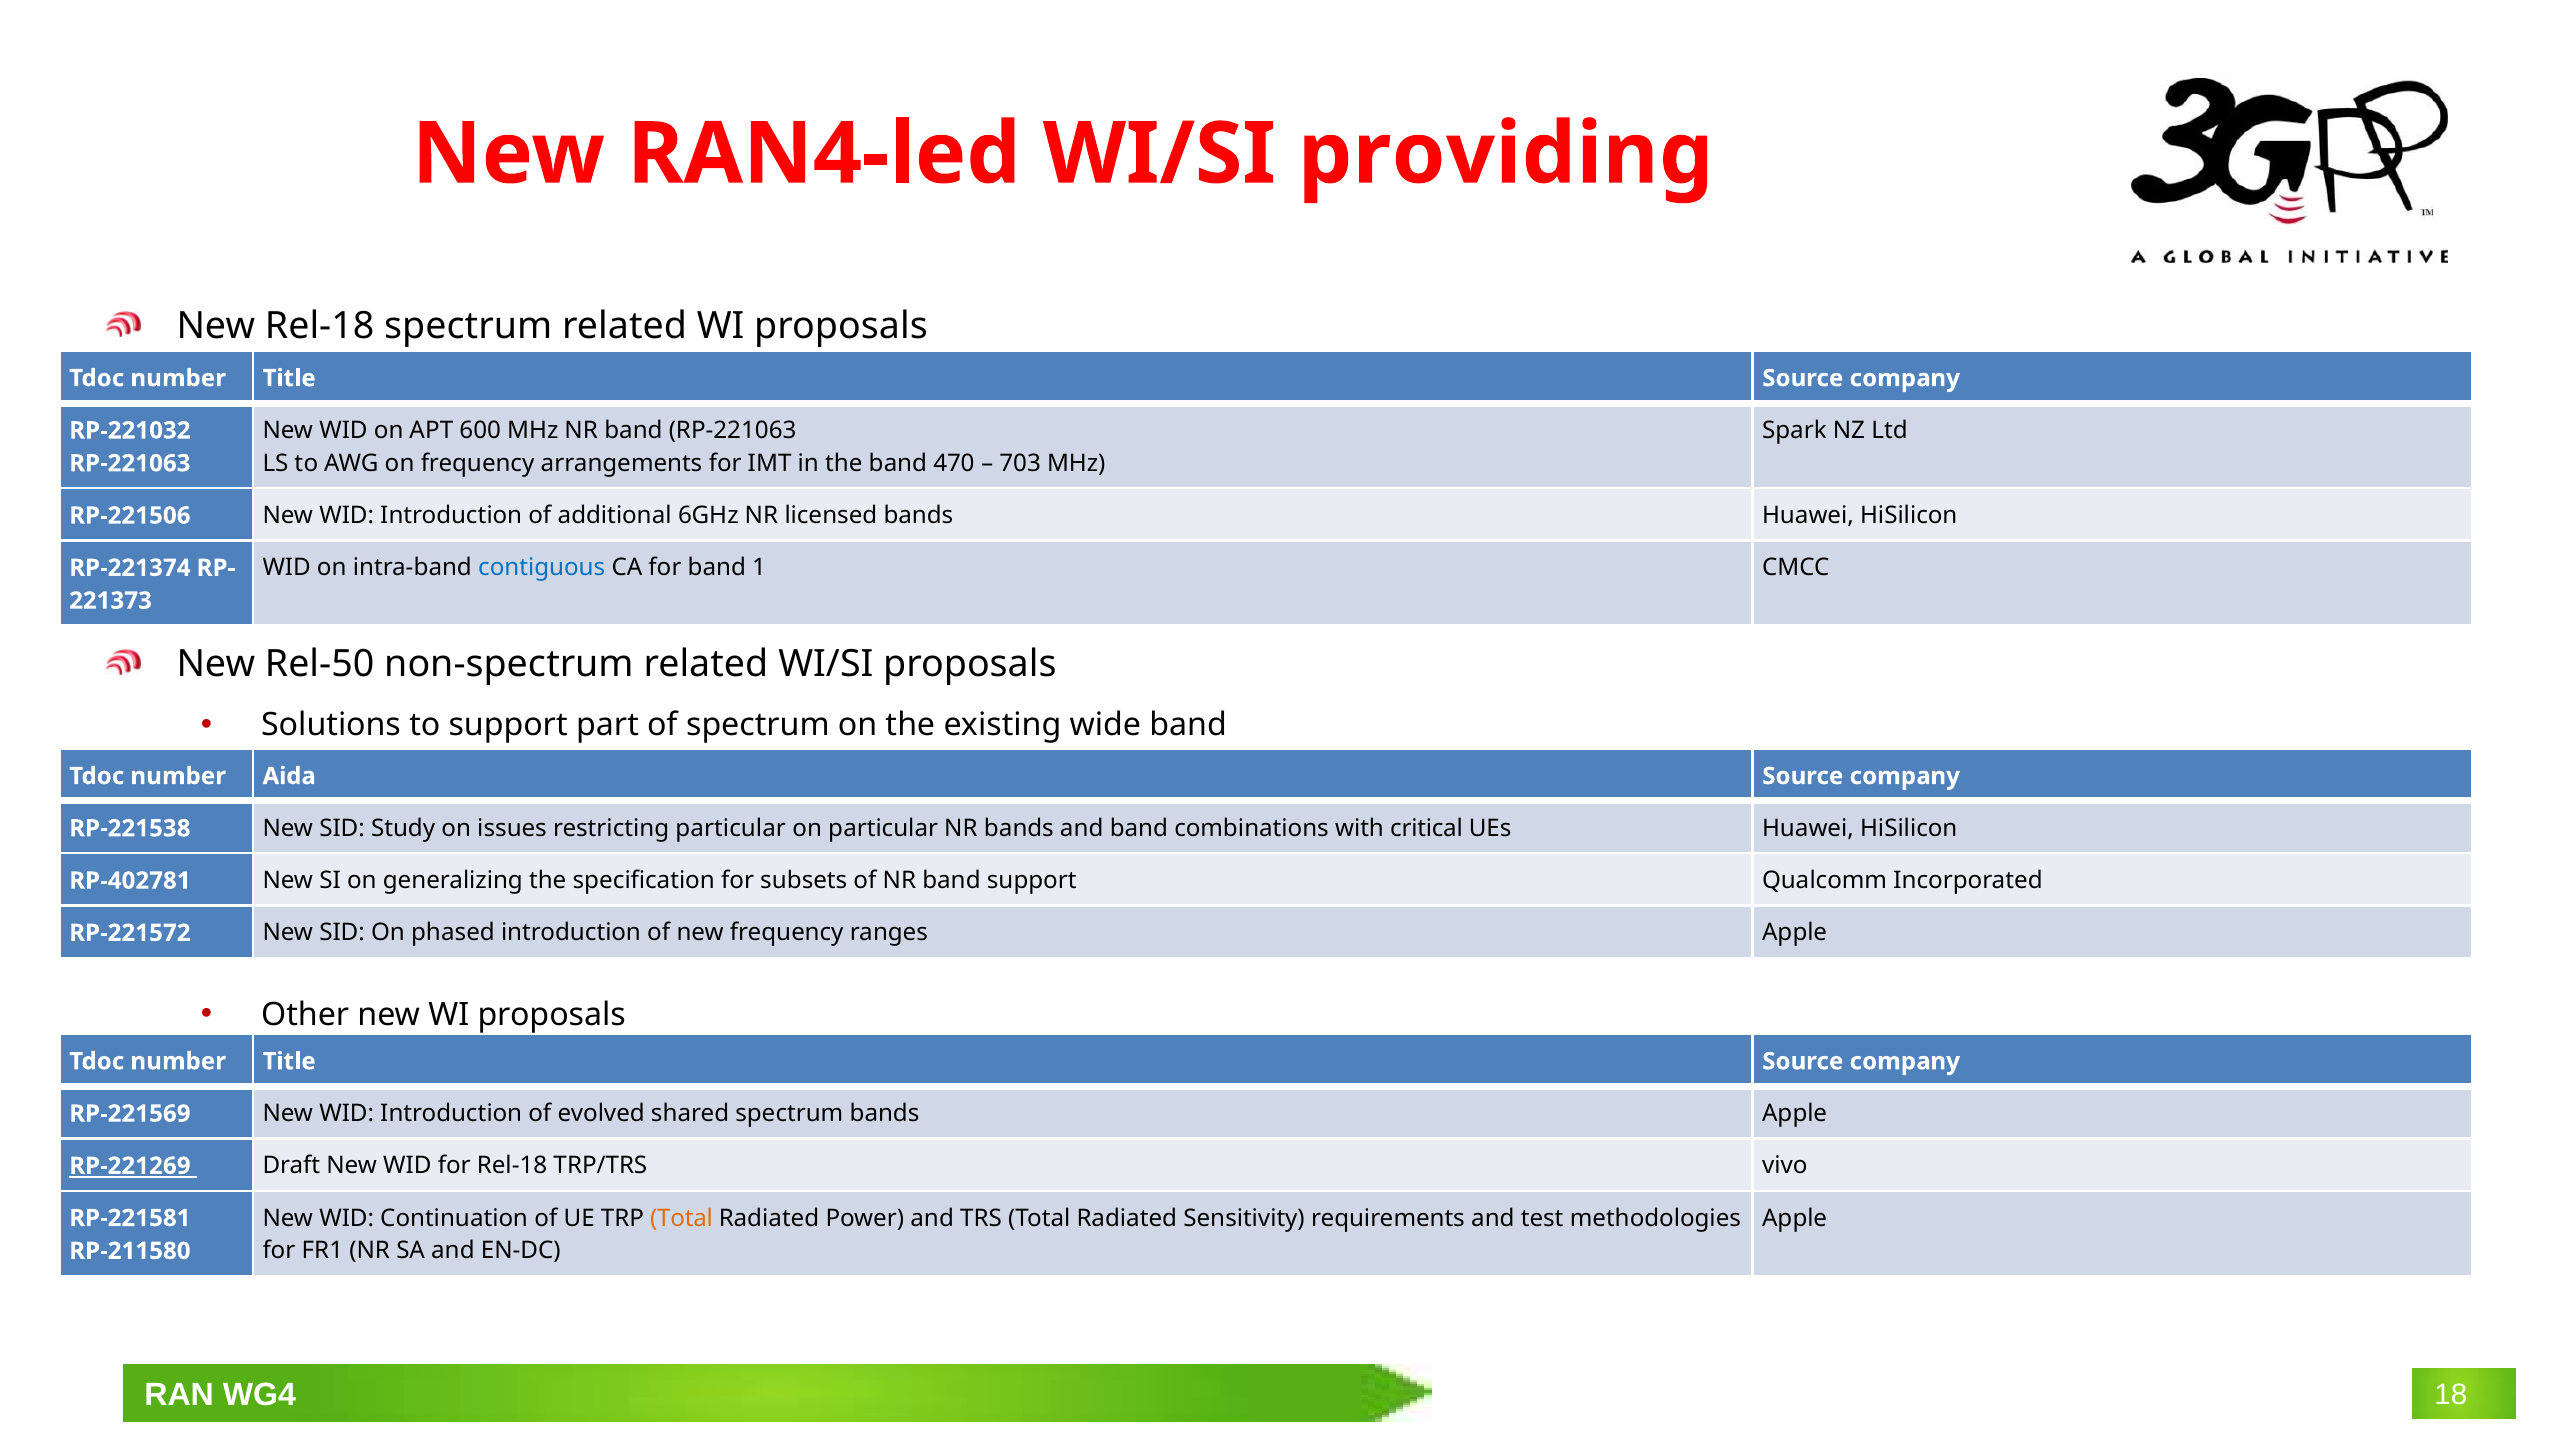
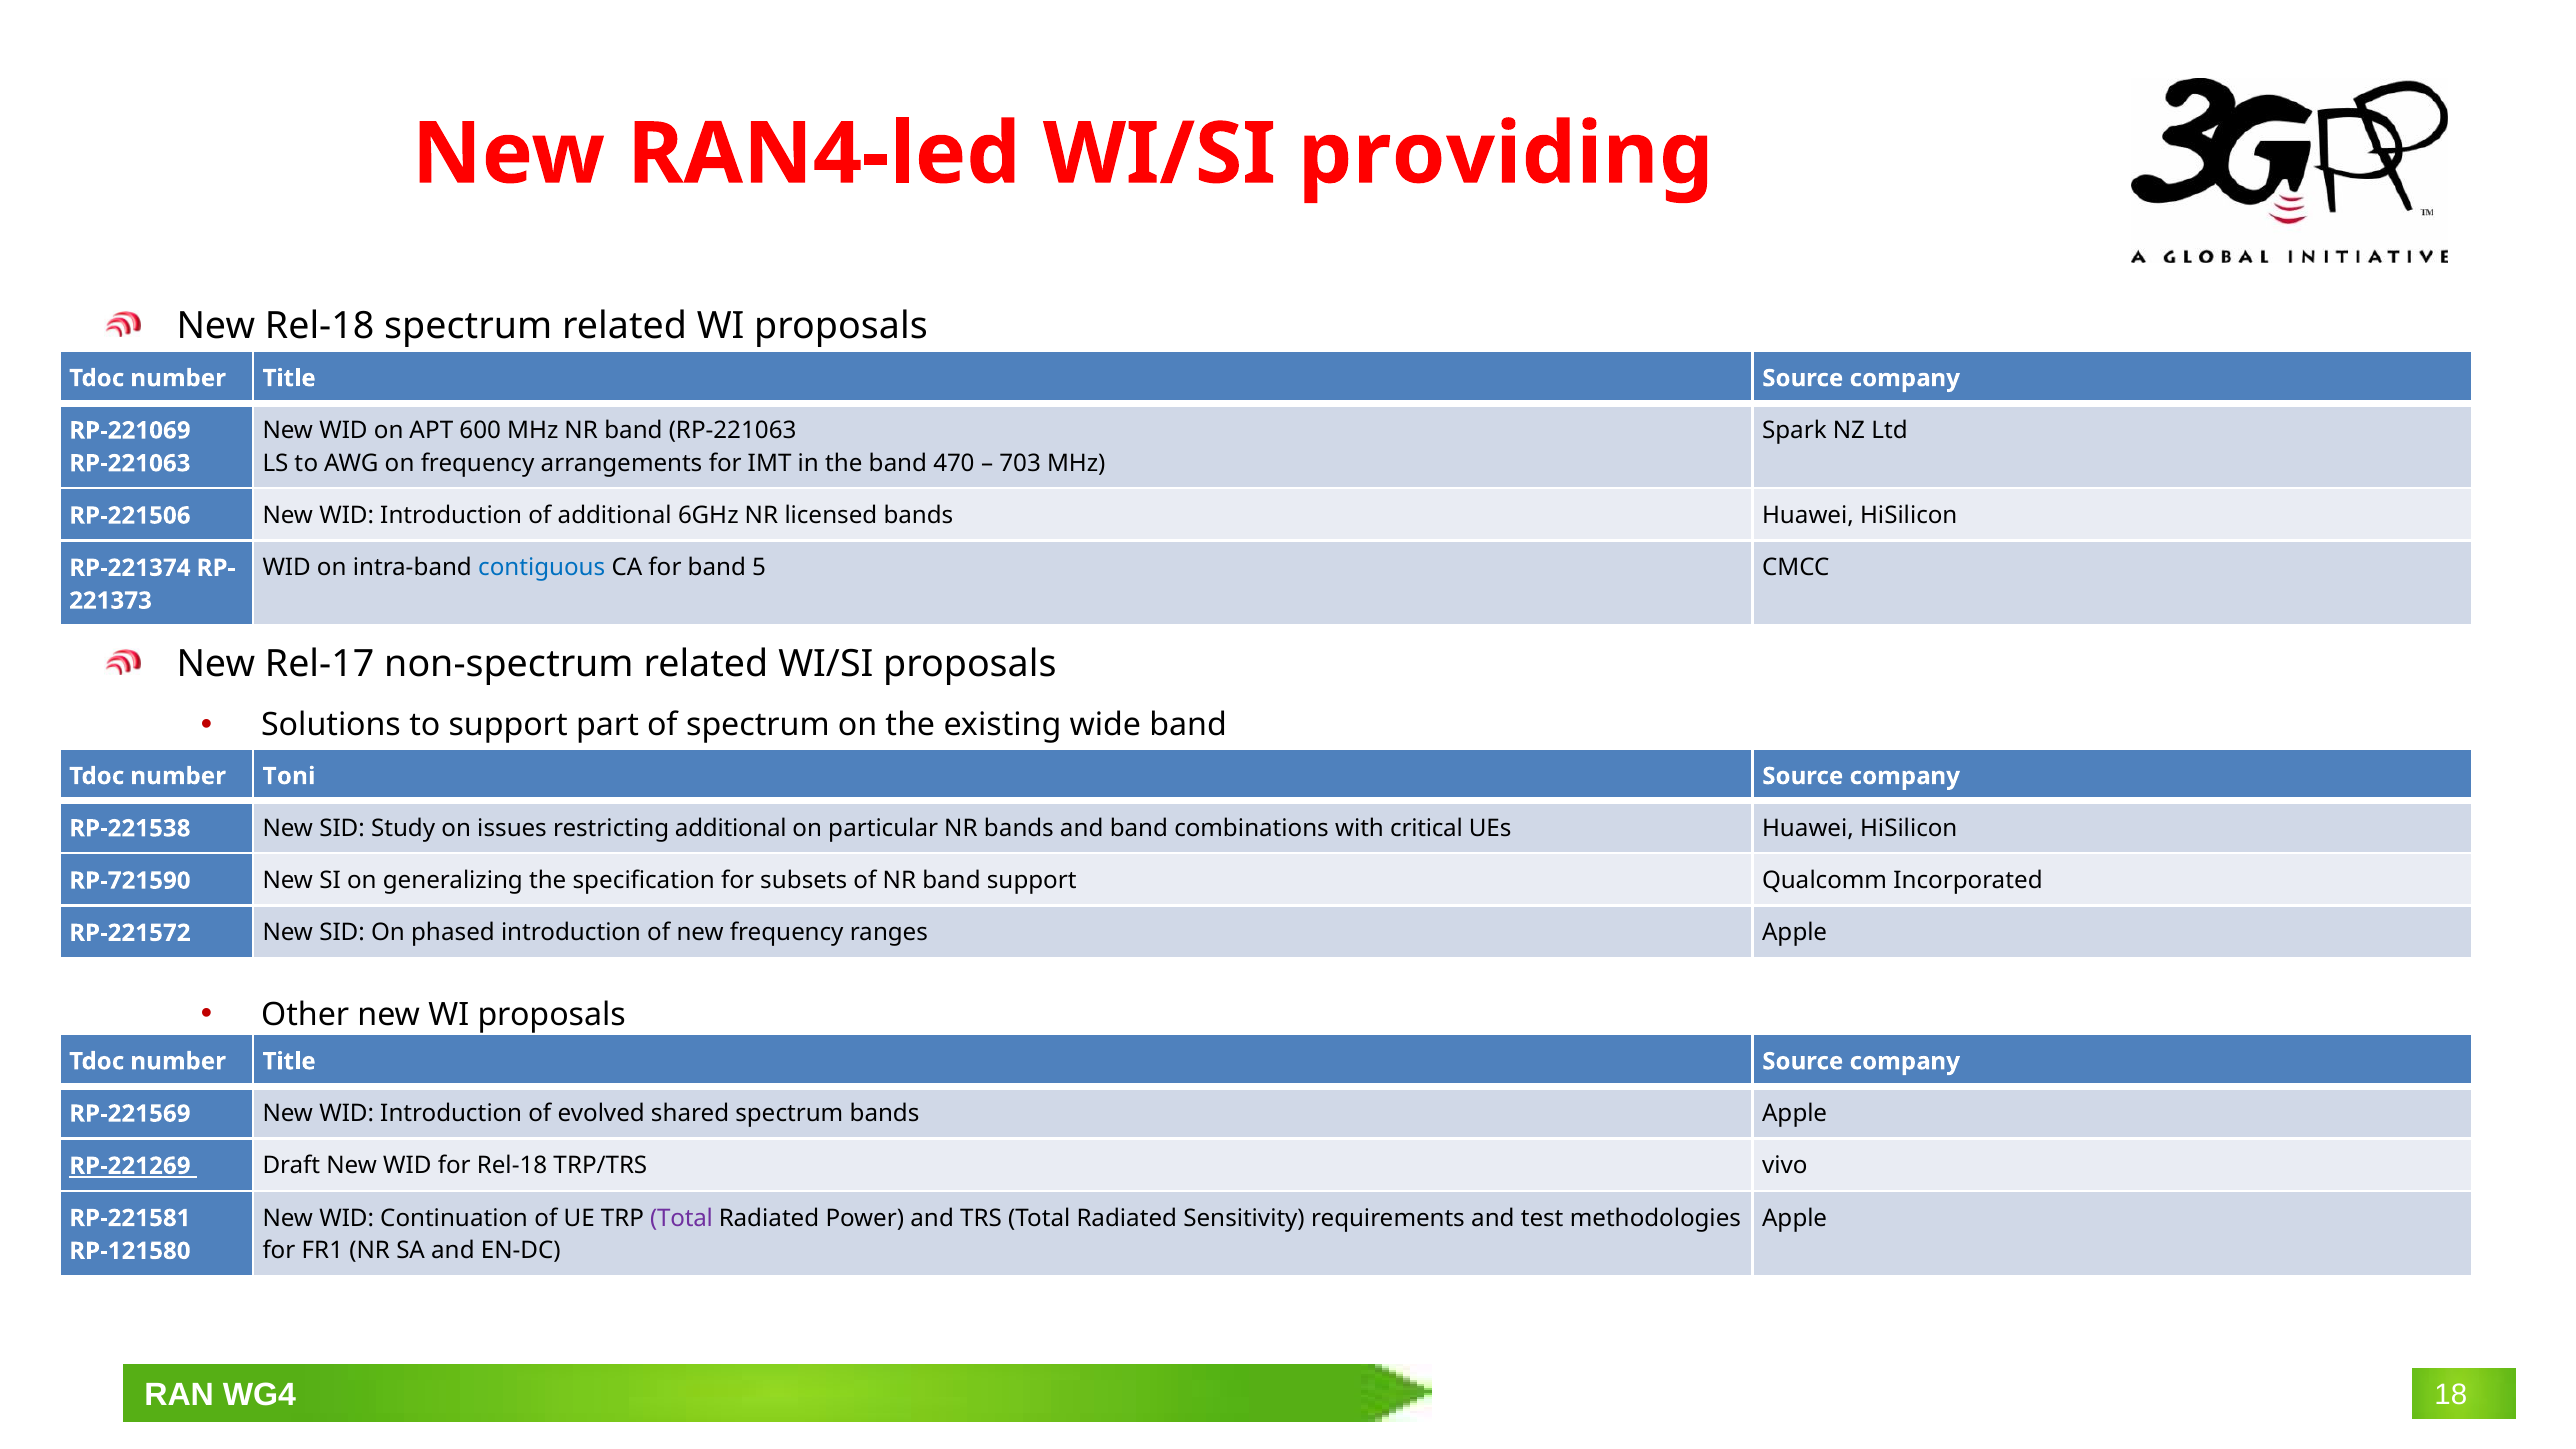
RP-221032: RP-221032 -> RP-221069
1: 1 -> 5
Rel-50: Rel-50 -> Rel-17
Aida: Aida -> Toni
restricting particular: particular -> additional
RP-402781: RP-402781 -> RP-721590
Total at (682, 1218) colour: orange -> purple
RP-211580: RP-211580 -> RP-121580
